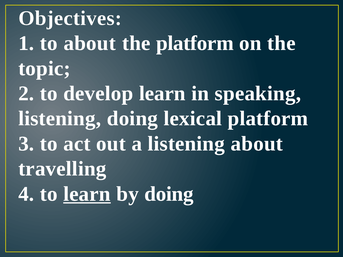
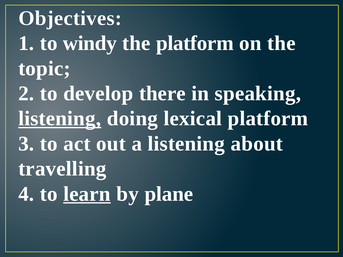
to about: about -> windy
develop learn: learn -> there
listening at (60, 119) underline: none -> present
by doing: doing -> plane
